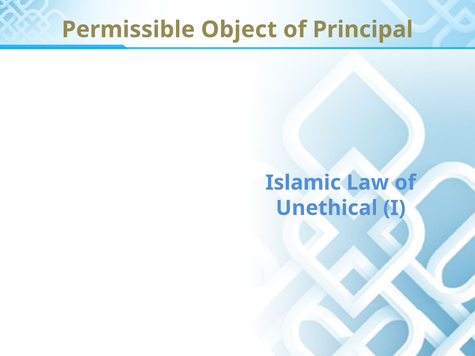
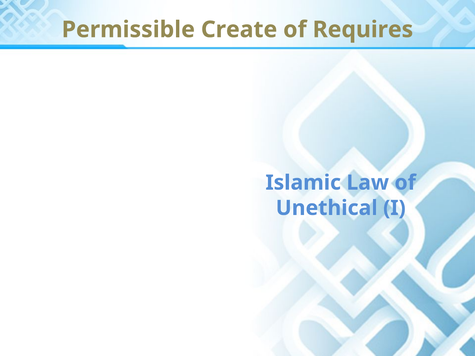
Object: Object -> Create
Principal: Principal -> Requires
